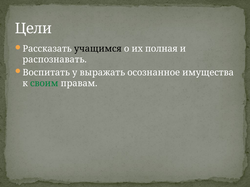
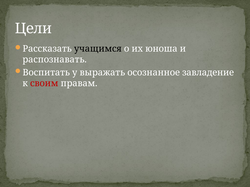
полная: полная -> юноша
имущества: имущества -> завладение
своим colour: green -> red
